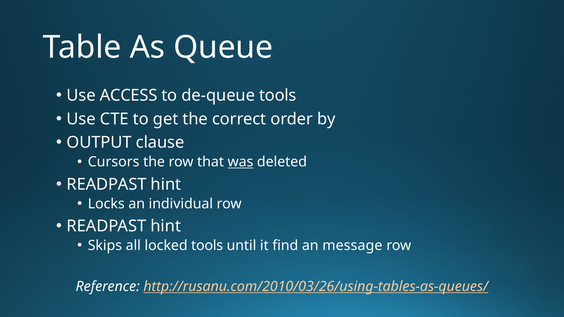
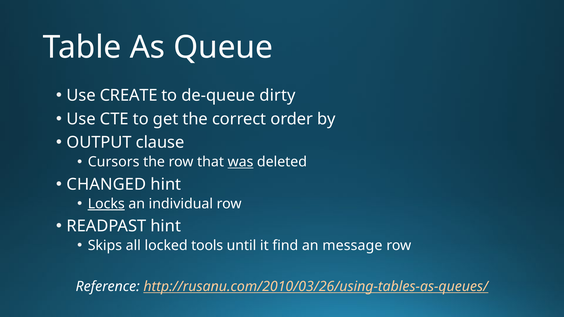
ACCESS: ACCESS -> CREATE
de-queue tools: tools -> dirty
READPAST at (107, 184): READPAST -> CHANGED
Locks underline: none -> present
